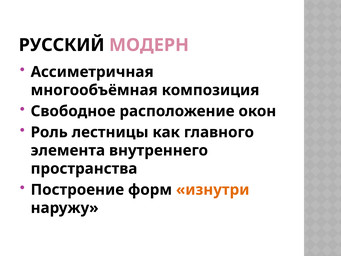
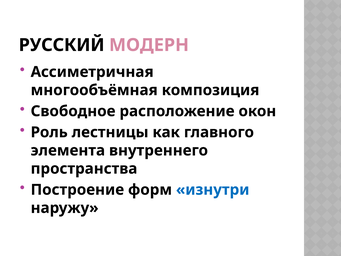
изнутри colour: orange -> blue
